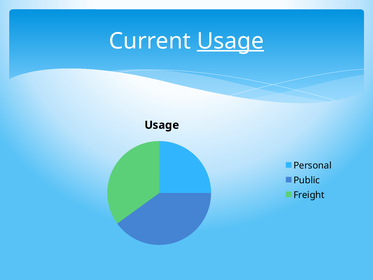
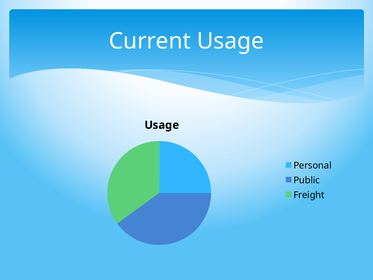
Usage at (230, 41) underline: present -> none
